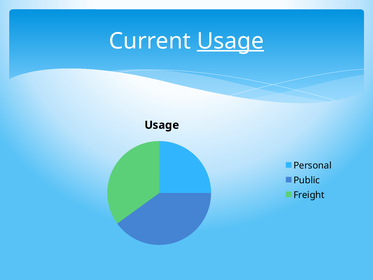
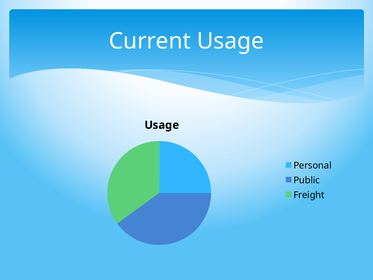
Usage at (230, 41) underline: present -> none
